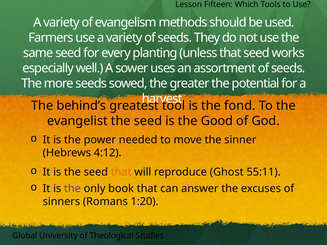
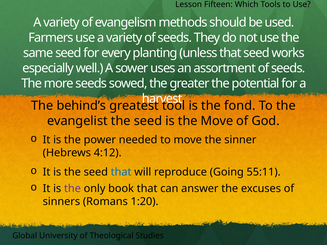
the Good: Good -> Move
that at (121, 172) colour: orange -> blue
Ghost: Ghost -> Going
